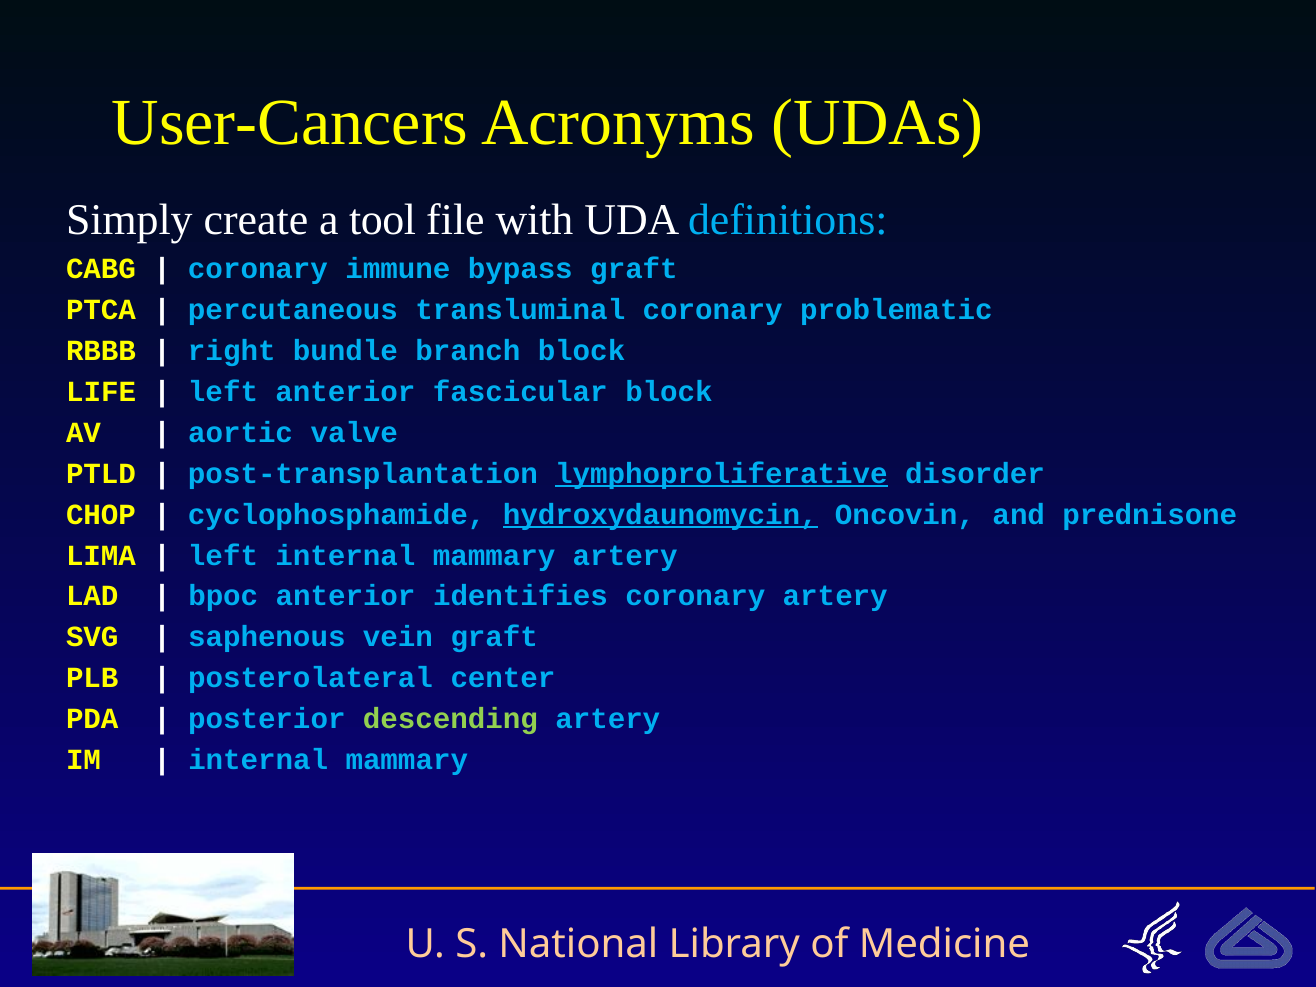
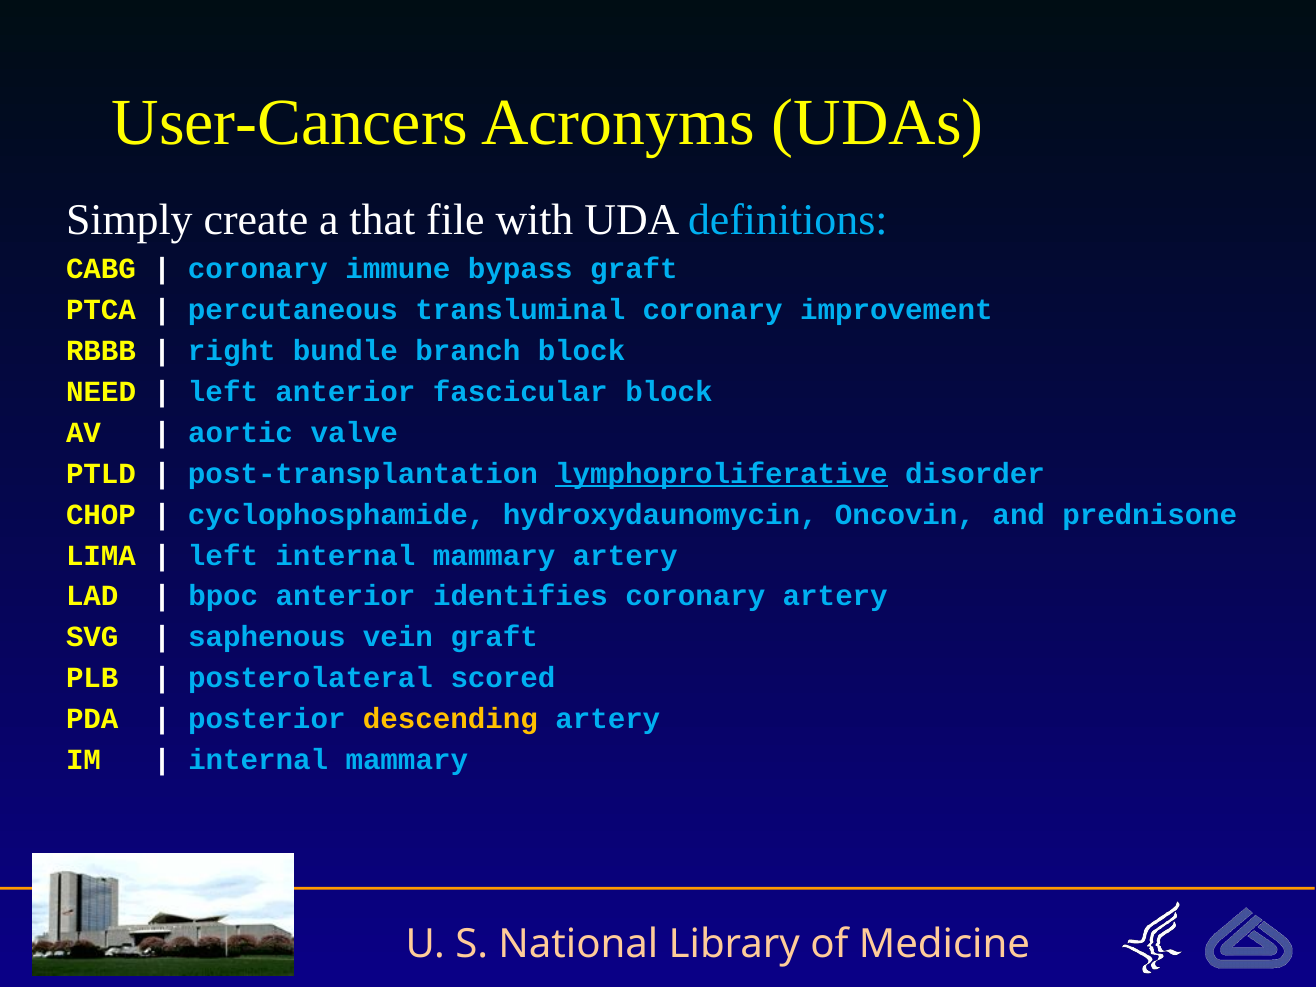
tool: tool -> that
problematic: problematic -> improvement
LIFE: LIFE -> NEED
hydroxydaunomycin underline: present -> none
center: center -> scored
descending colour: light green -> yellow
